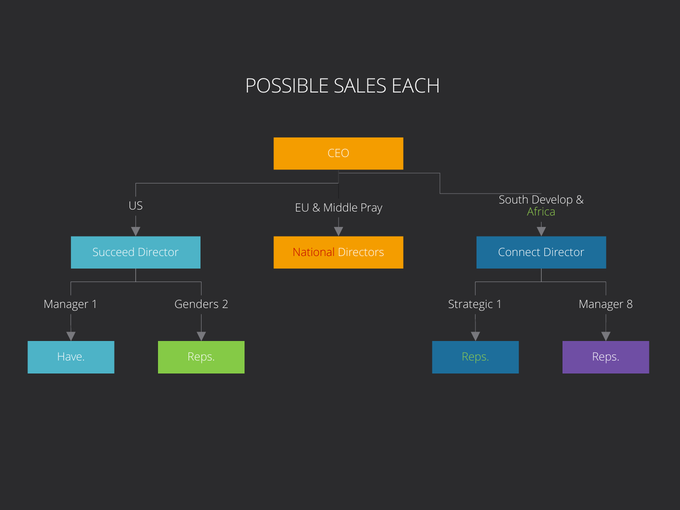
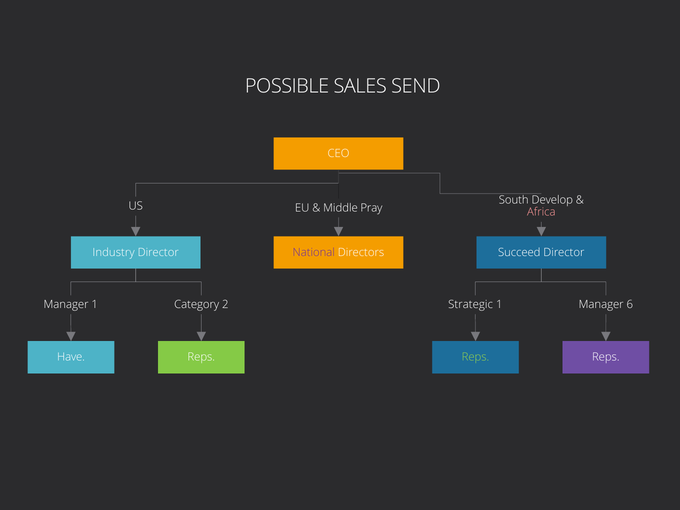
EACH: EACH -> SEND
Africa colour: light green -> pink
Succeed: Succeed -> Industry
National colour: red -> purple
Connect: Connect -> Succeed
Genders: Genders -> Category
8: 8 -> 6
